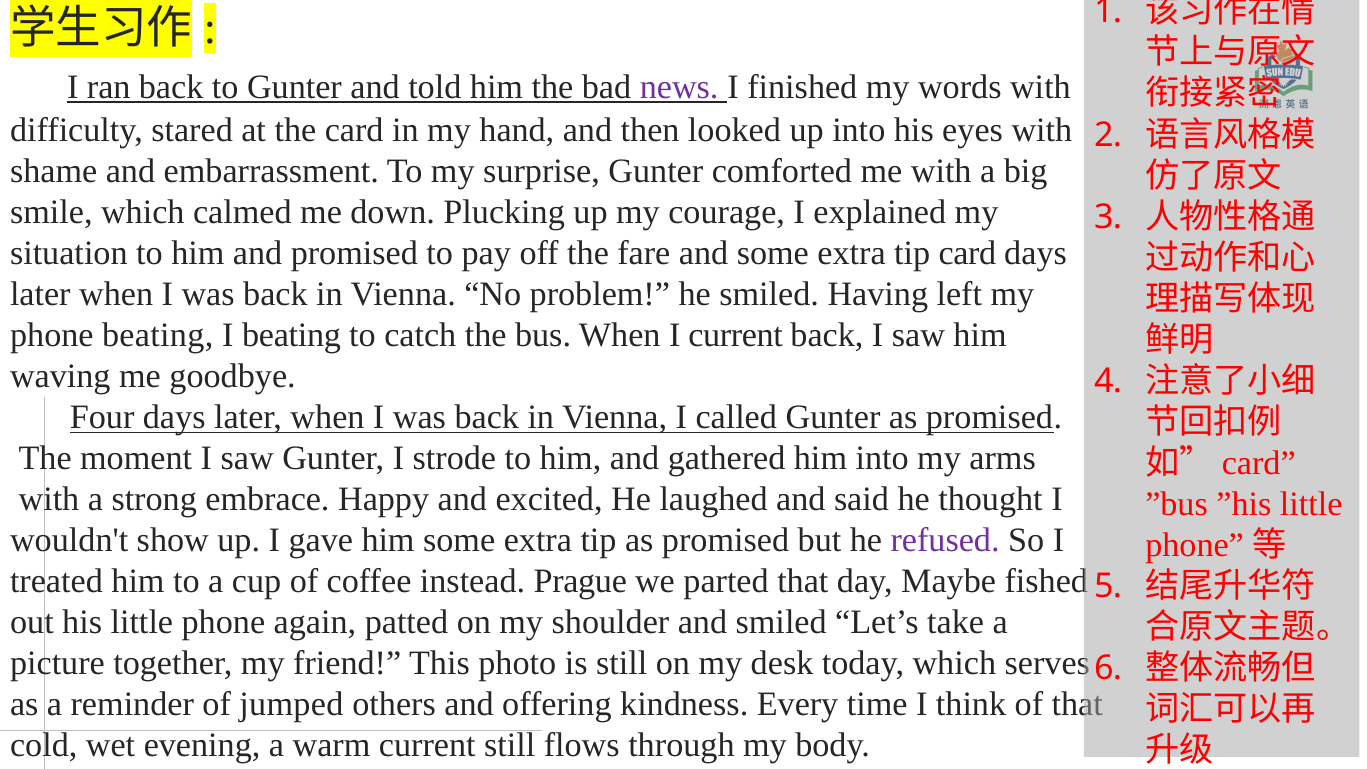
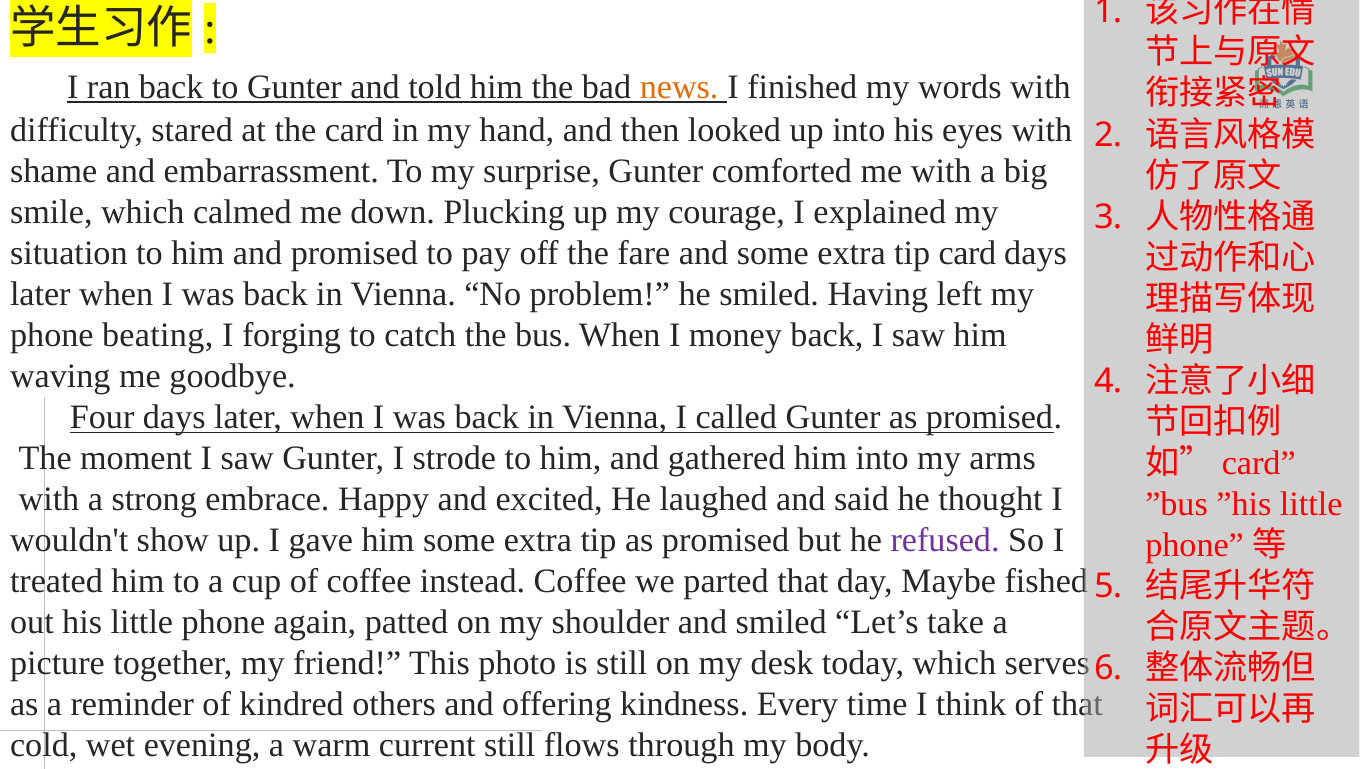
news colour: purple -> orange
I beating: beating -> forging
I current: current -> money
instead Prague: Prague -> Coffee
jumped: jumped -> kindred
